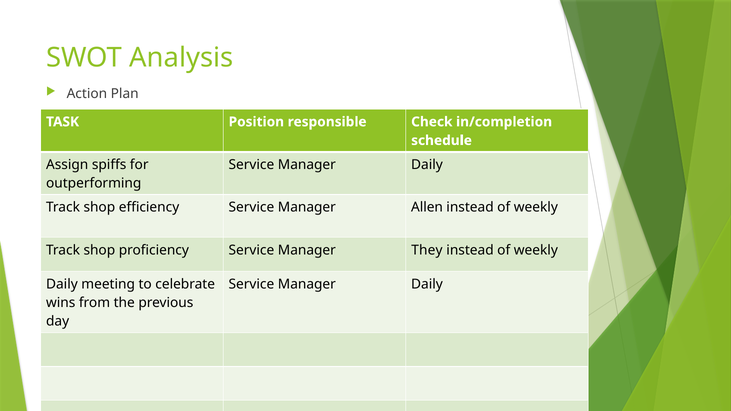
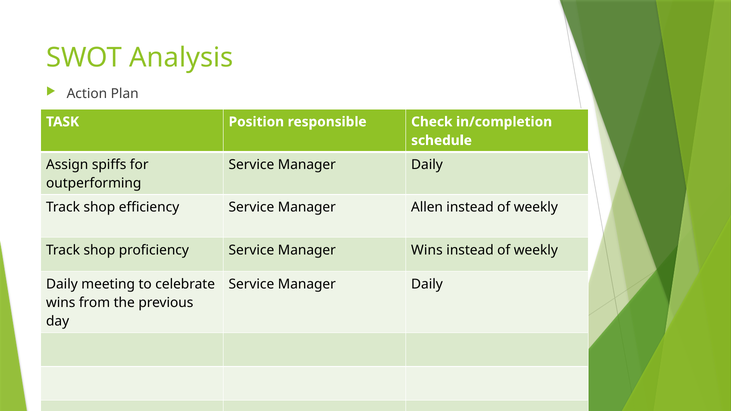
Manager They: They -> Wins
